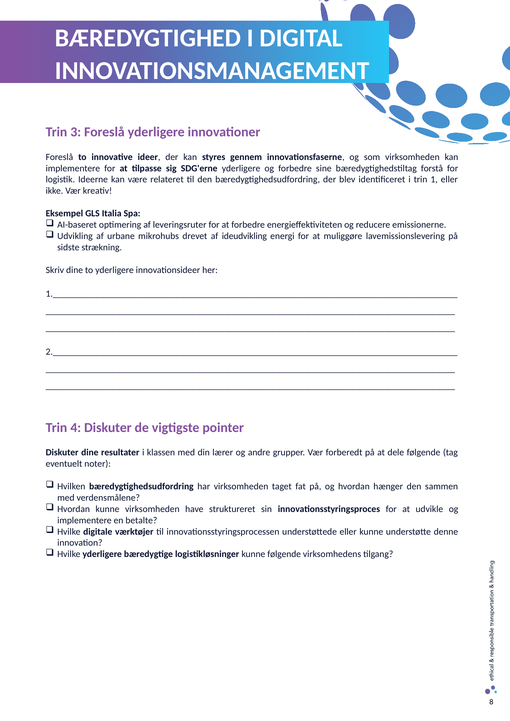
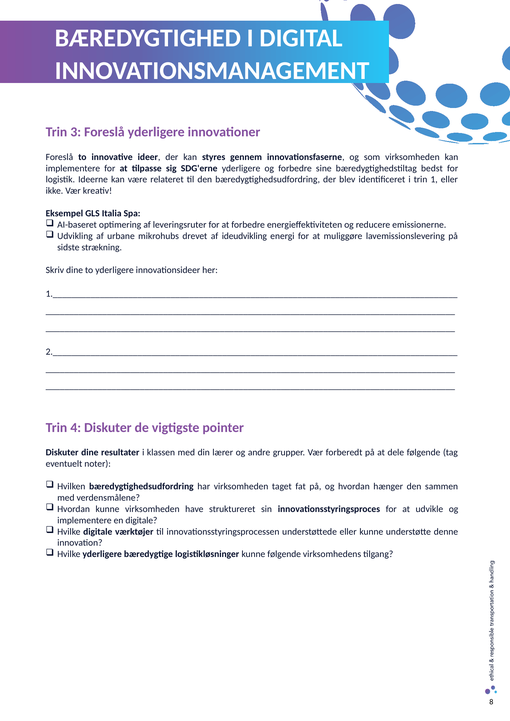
forstå: forstå -> bedst
en betalte: betalte -> digitale
